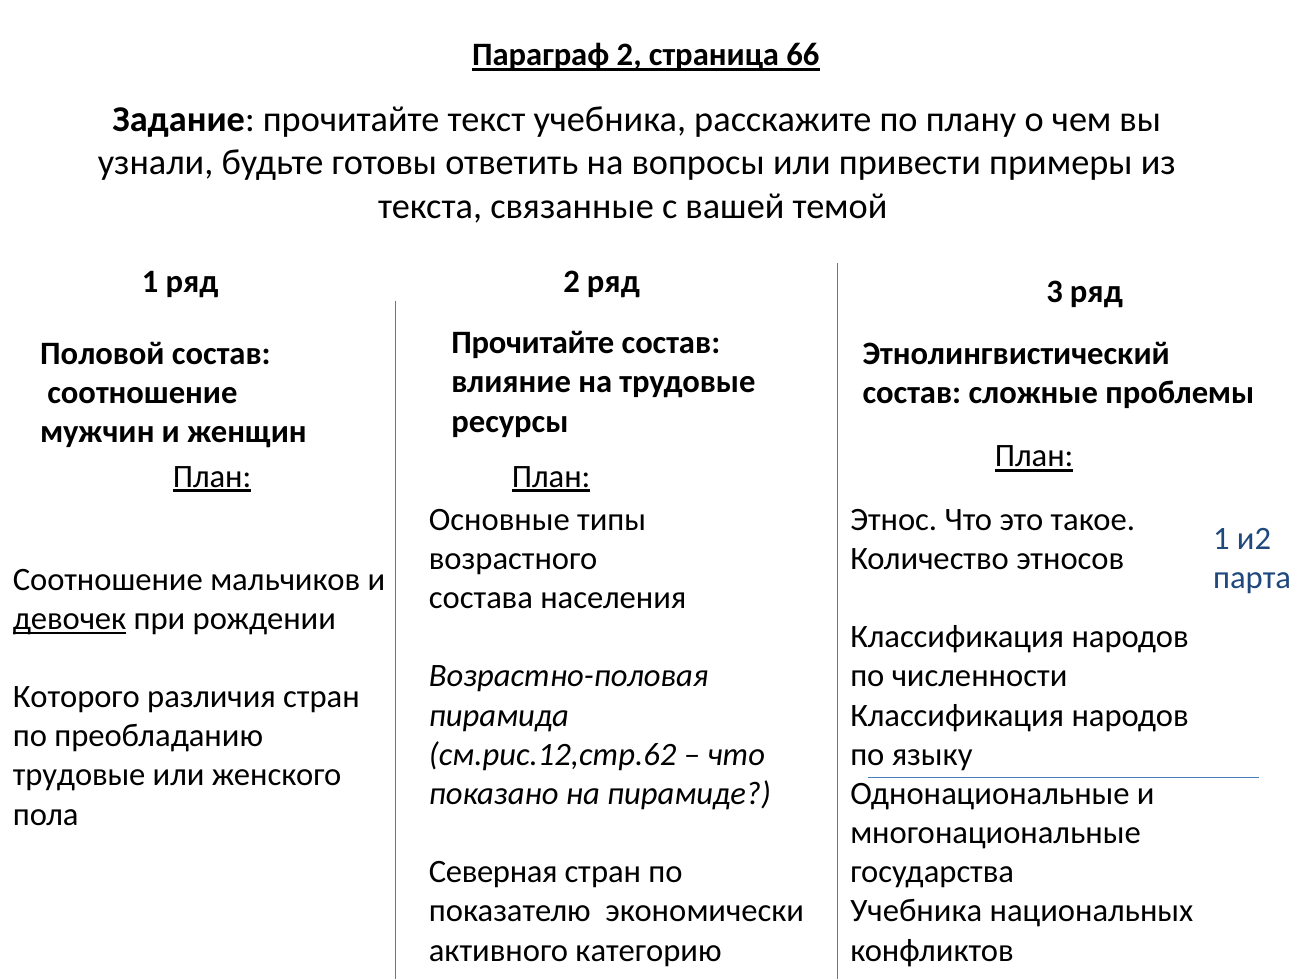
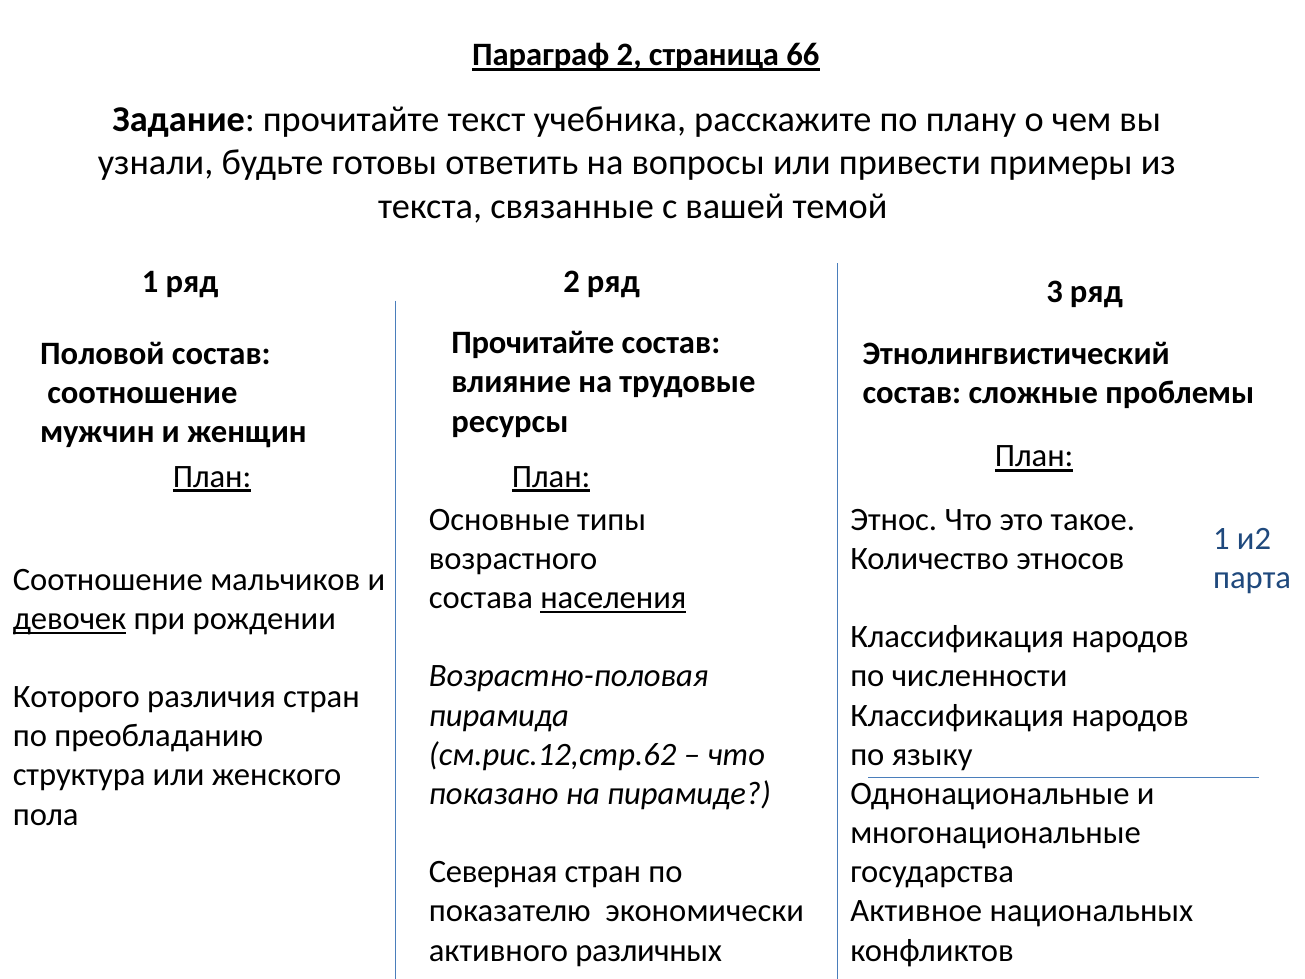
населения underline: none -> present
трудовые at (79, 775): трудовые -> структура
Учебника at (916, 911): Учебника -> Активное
категорию: категорию -> различных
